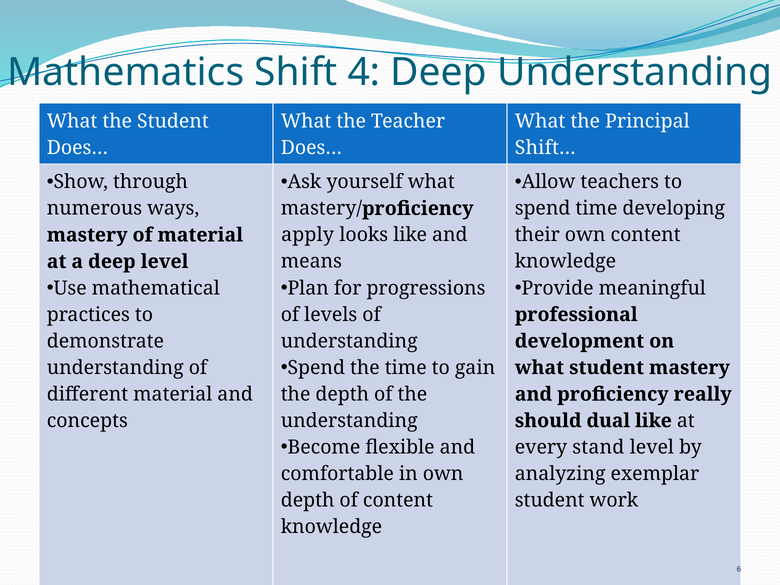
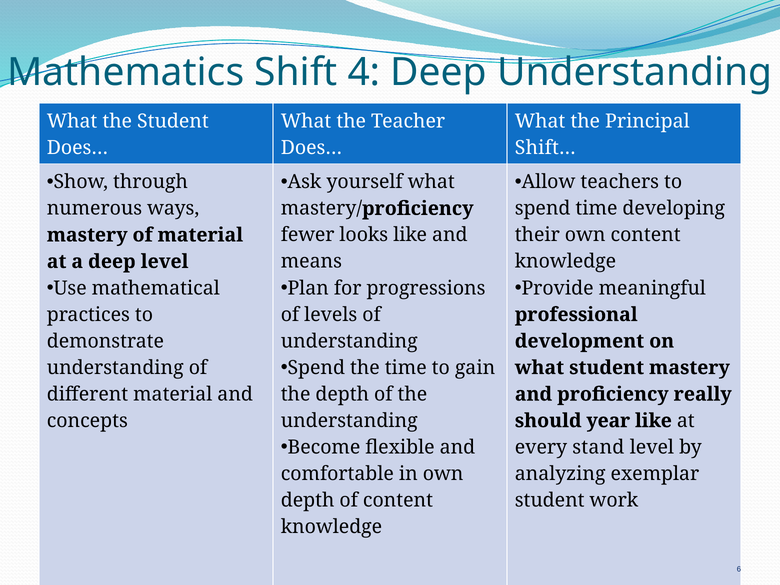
apply: apply -> fewer
dual: dual -> year
